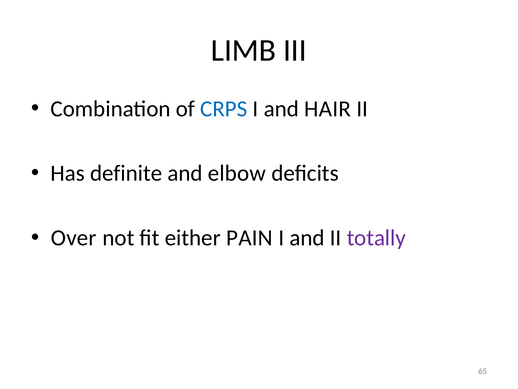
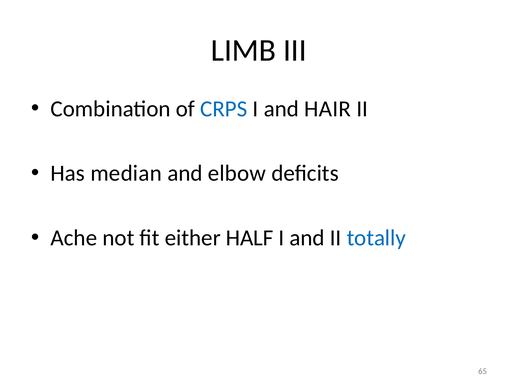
definite: definite -> median
Over: Over -> Ache
PAIN: PAIN -> HALF
totally colour: purple -> blue
